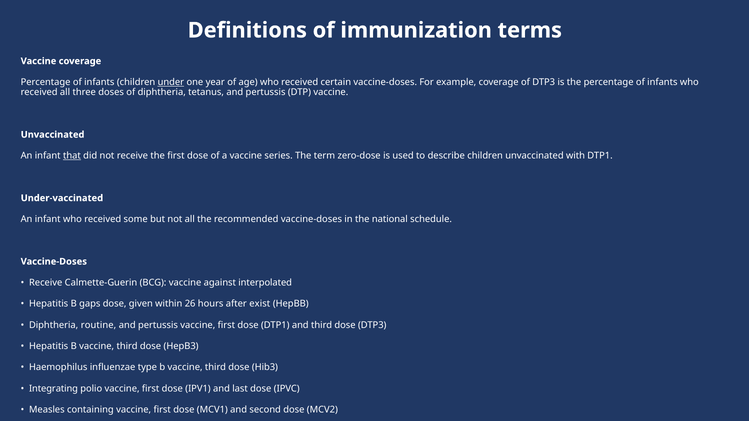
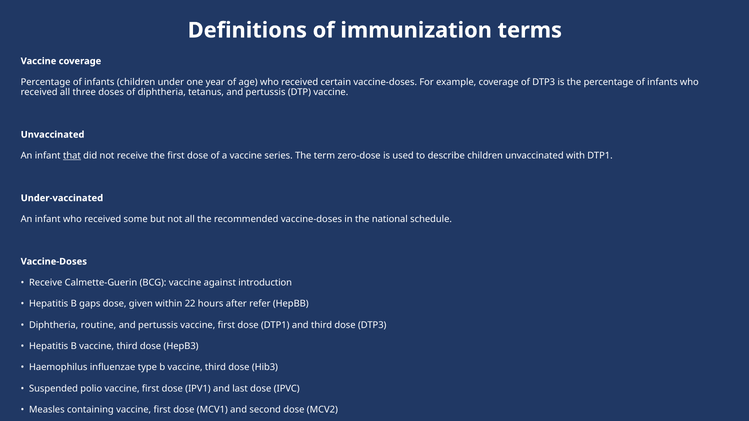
under underline: present -> none
interpolated: interpolated -> introduction
26: 26 -> 22
exist: exist -> refer
Integrating at (54, 389): Integrating -> Suspended
